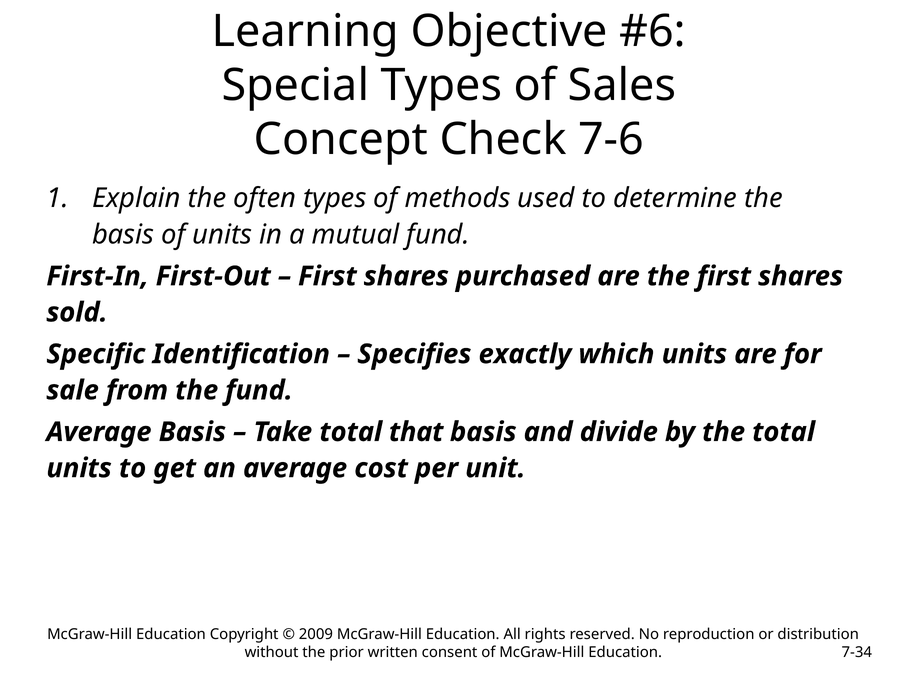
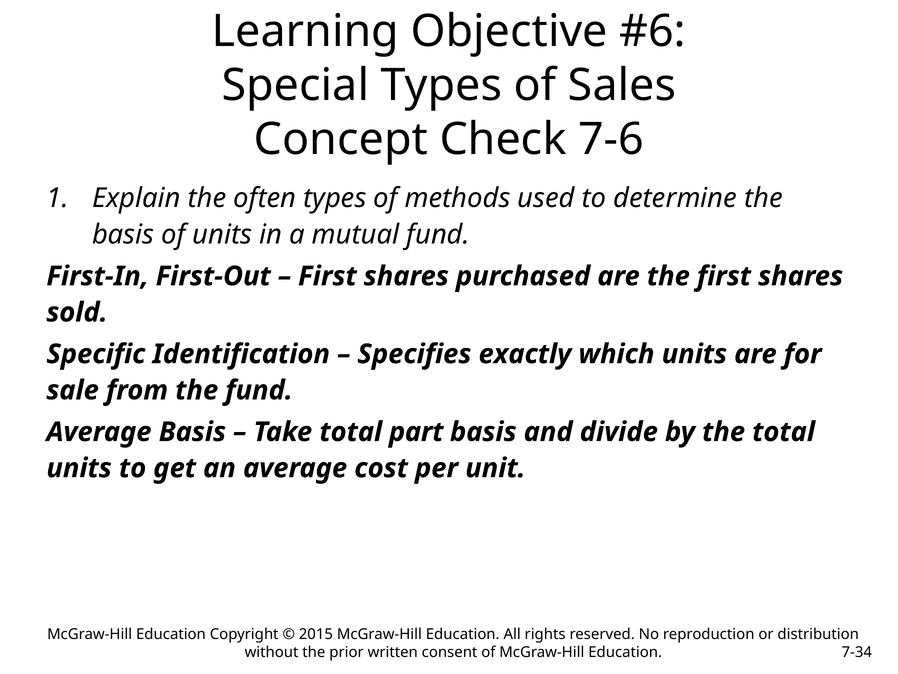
that: that -> part
2009: 2009 -> 2015
